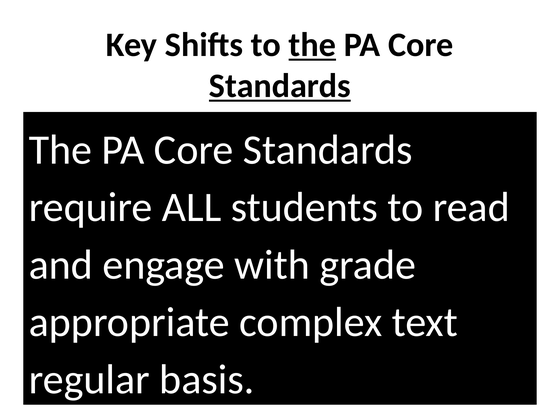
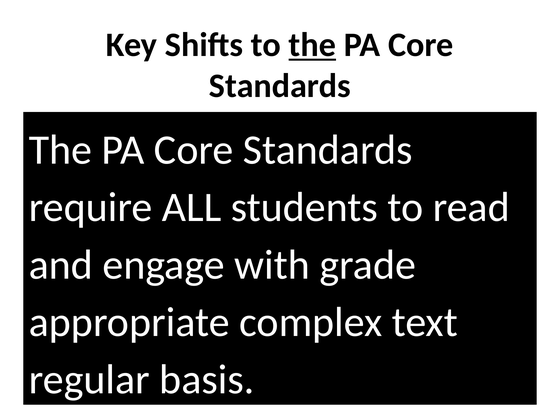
Standards at (280, 86) underline: present -> none
